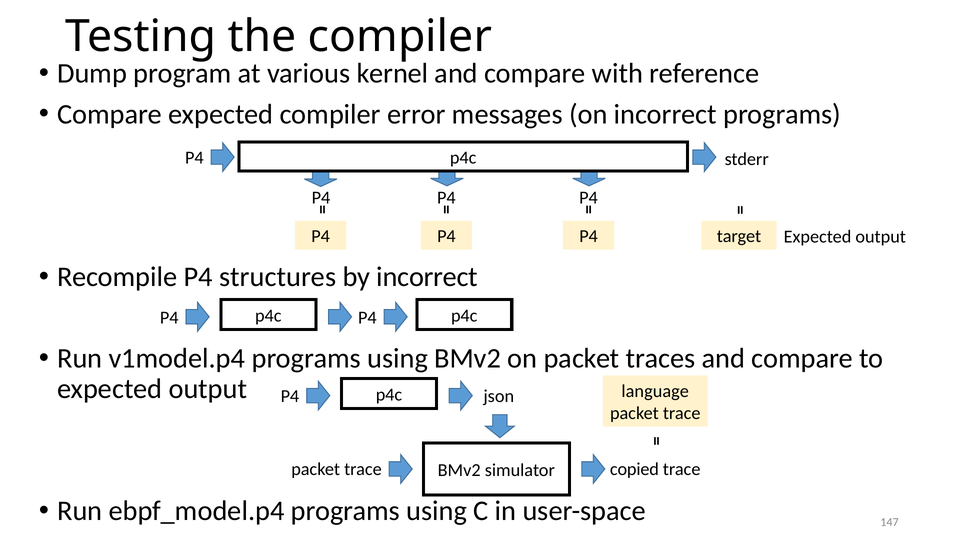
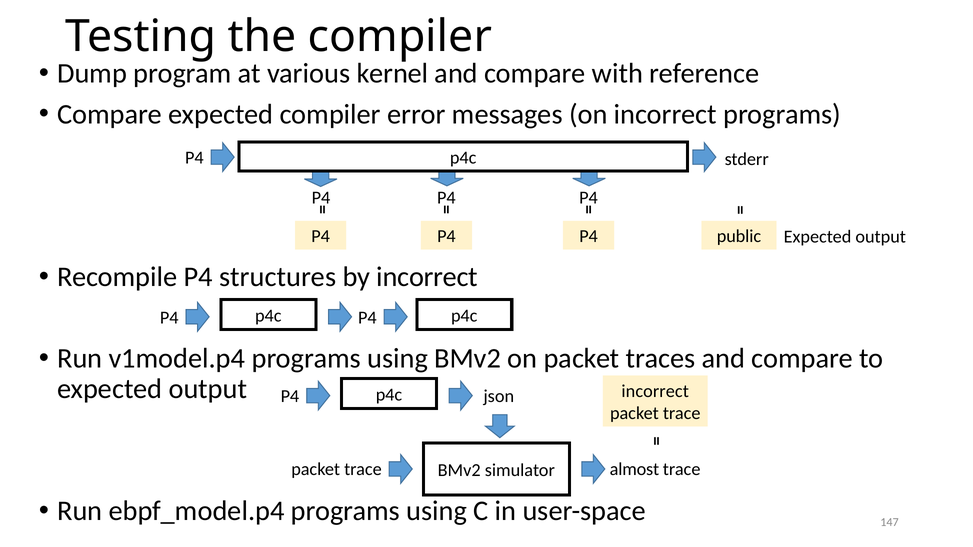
target: target -> public
language at (655, 392): language -> incorrect
copied: copied -> almost
